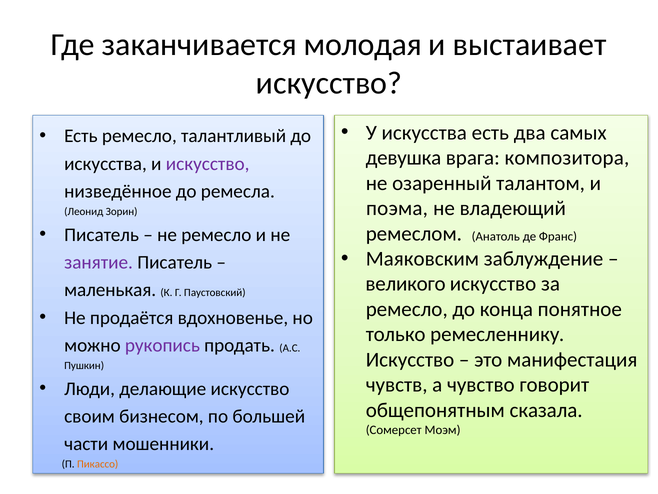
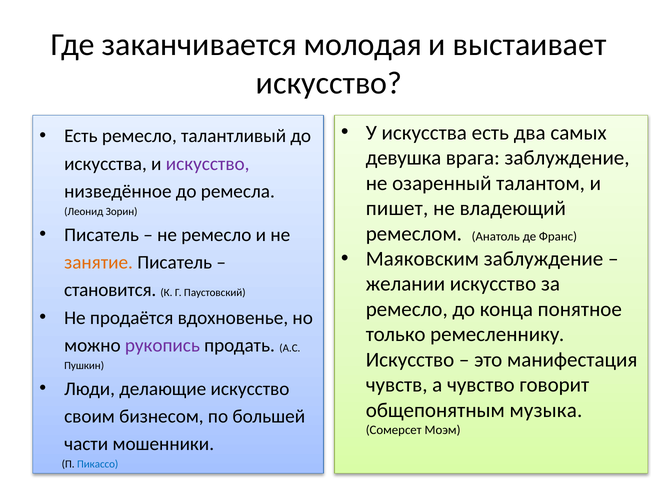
врага композитора: композитора -> заблуждение
поэма: поэма -> пишет
занятие colour: purple -> orange
великого: великого -> желании
маленькая: маленькая -> становится
сказала: сказала -> музыка
Пикассо colour: orange -> blue
